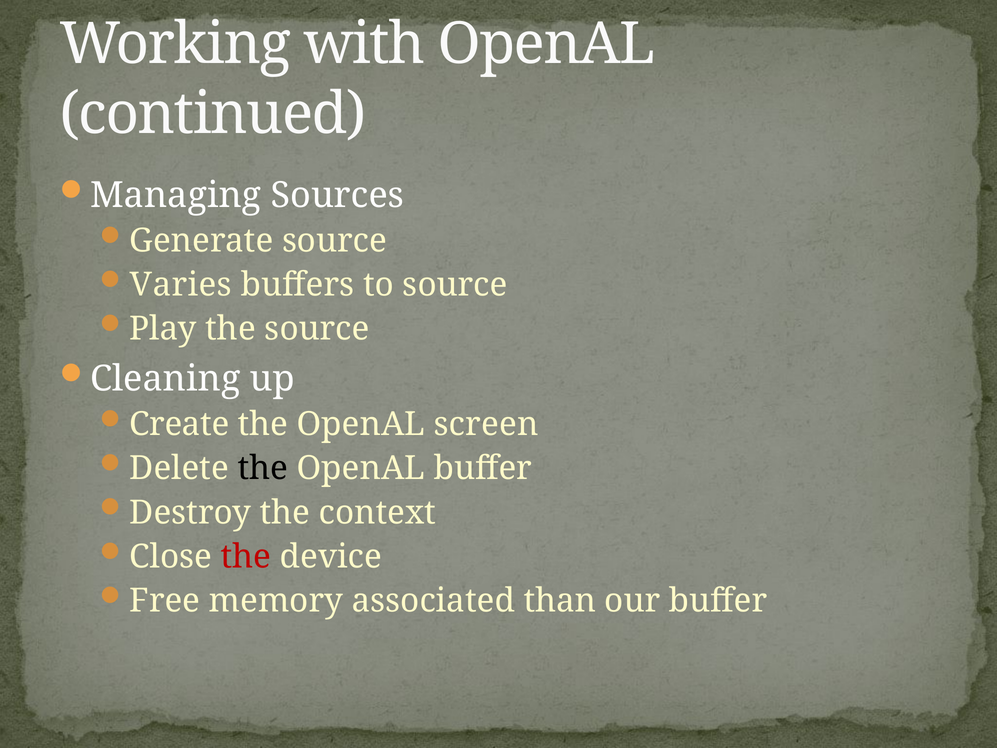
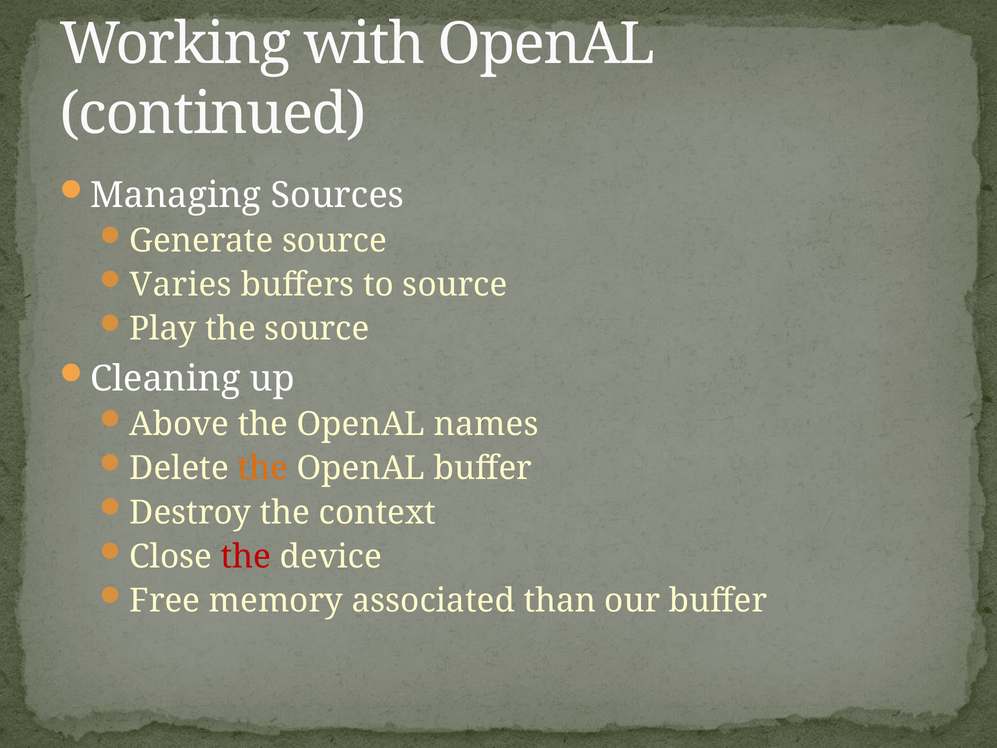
Create: Create -> Above
screen: screen -> names
the at (263, 468) colour: black -> orange
